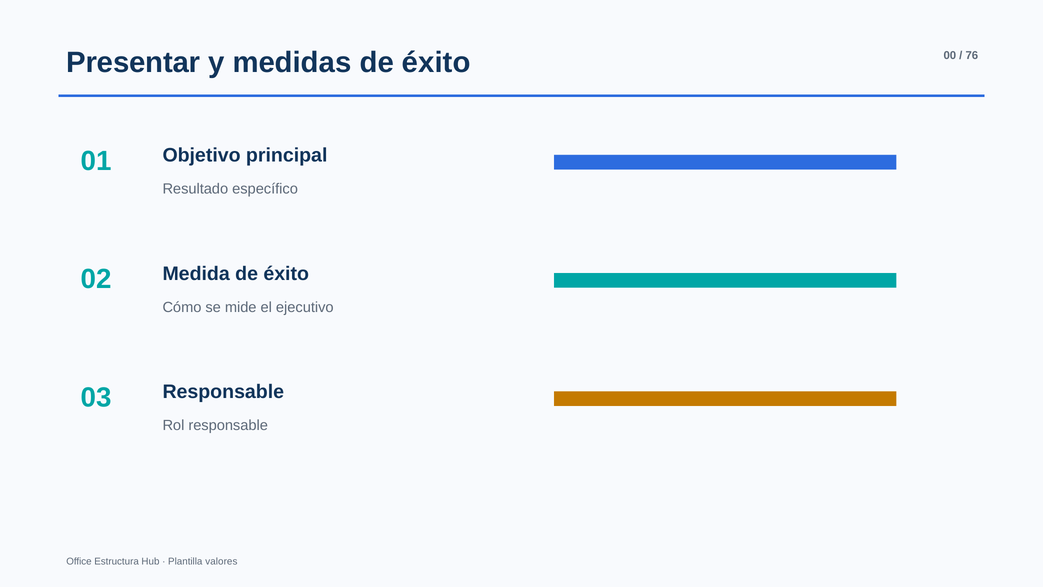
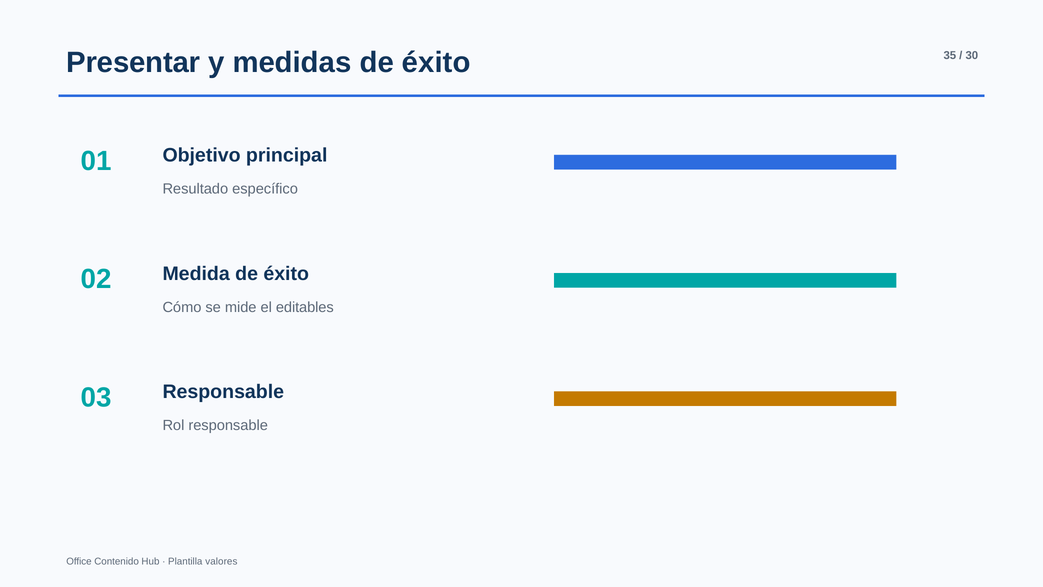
00: 00 -> 35
76: 76 -> 30
ejecutivo: ejecutivo -> editables
Estructura: Estructura -> Contenido
